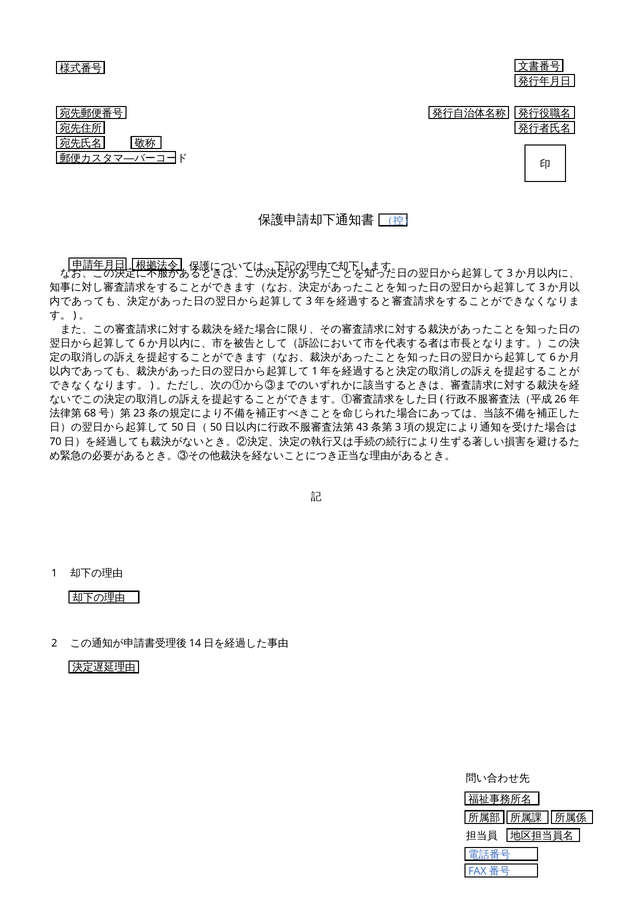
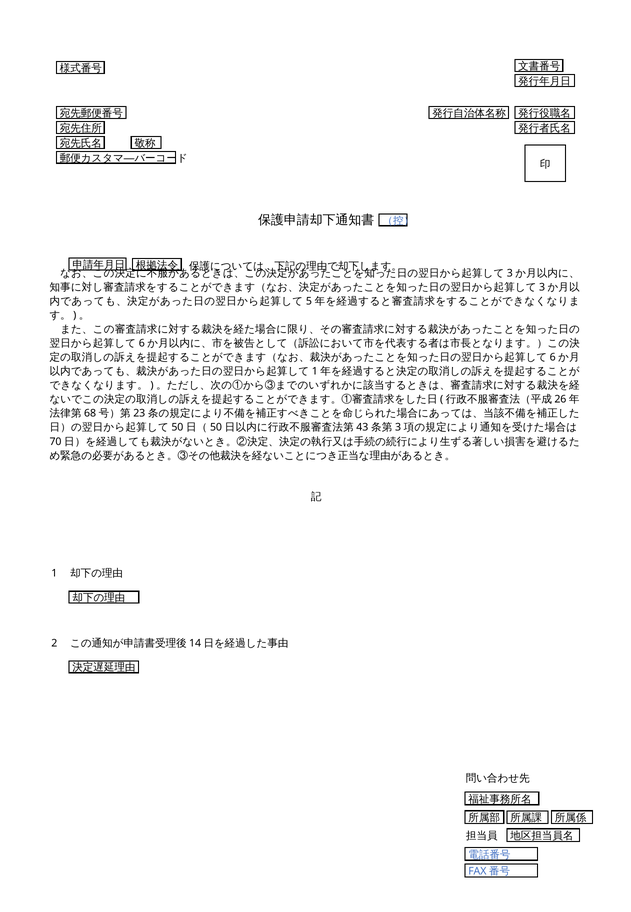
3: 3 -> 5
